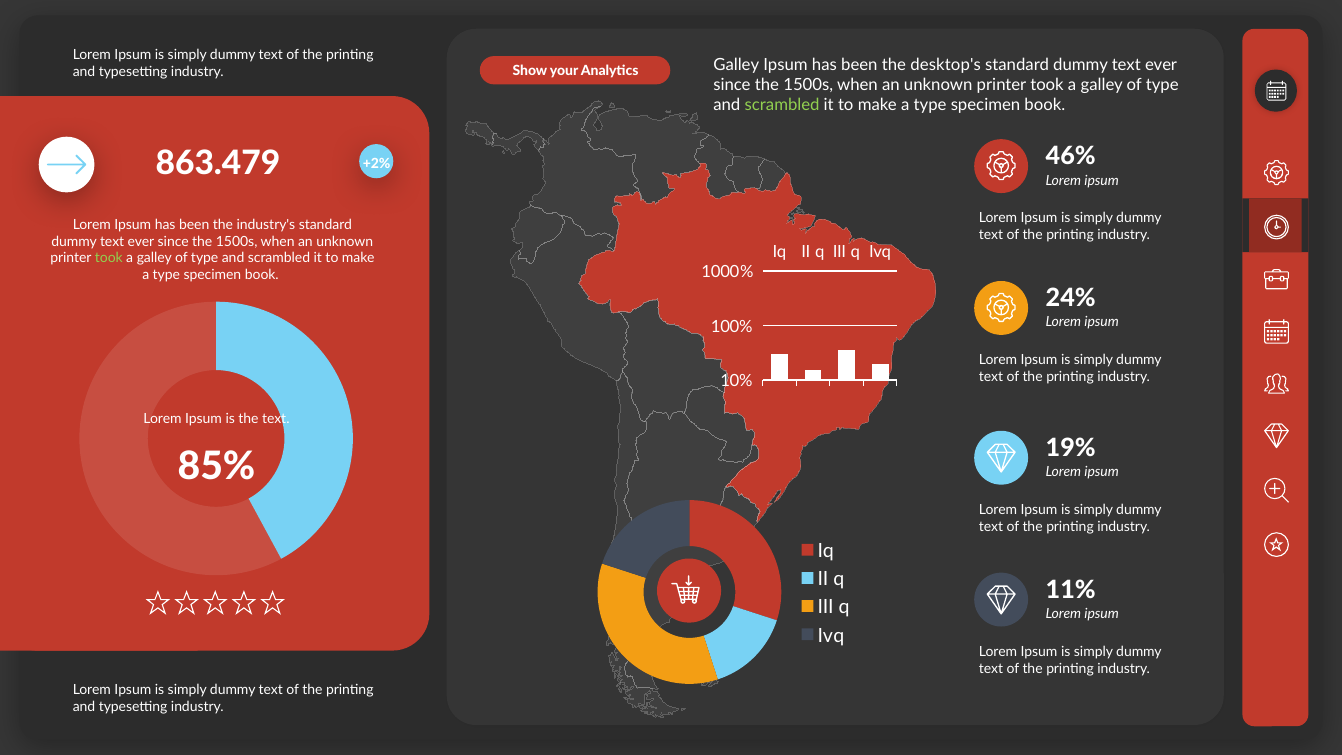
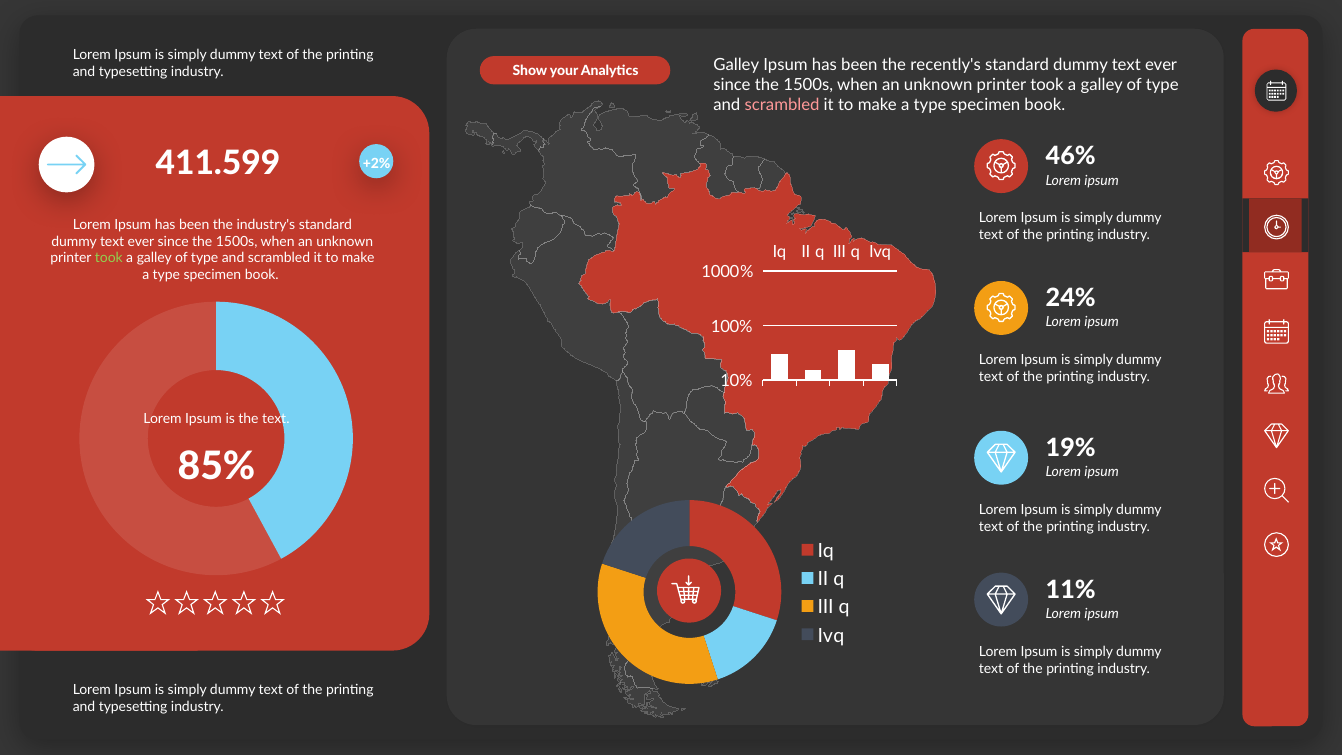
desktop's: desktop's -> recently's
scrambled at (782, 105) colour: light green -> pink
863.479: 863.479 -> 411.599
